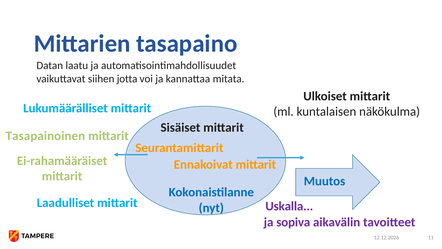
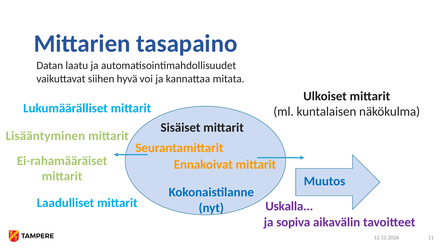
jotta: jotta -> hyvä
Tasapainoinen: Tasapainoinen -> Lisääntyminen
